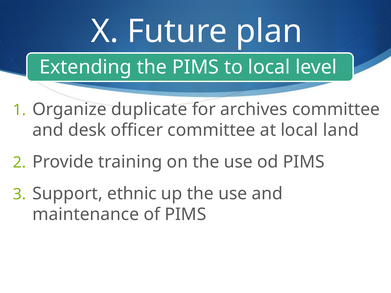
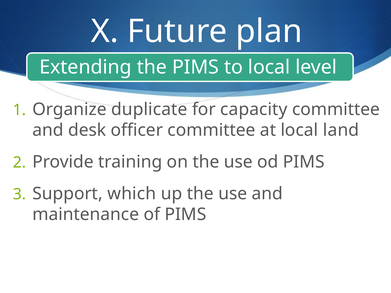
archives: archives -> capacity
ethnic: ethnic -> which
